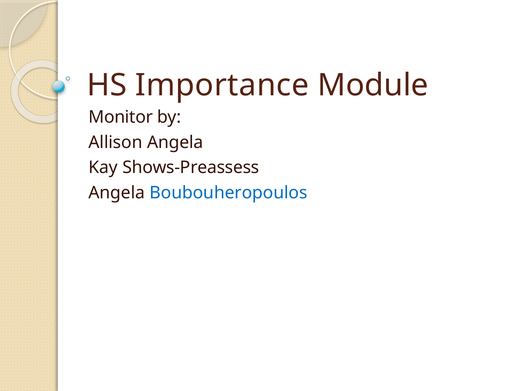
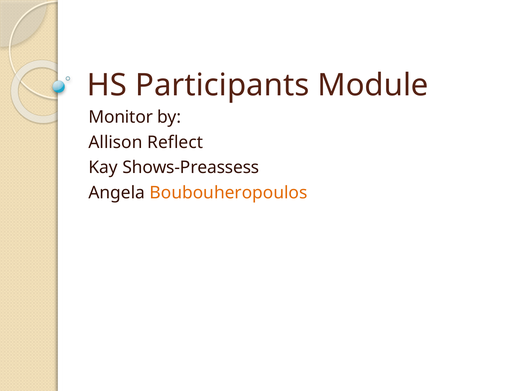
Importance: Importance -> Participants
Allison Angela: Angela -> Reflect
Boubouheropoulos colour: blue -> orange
